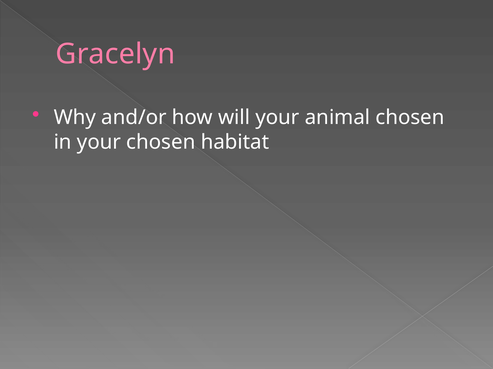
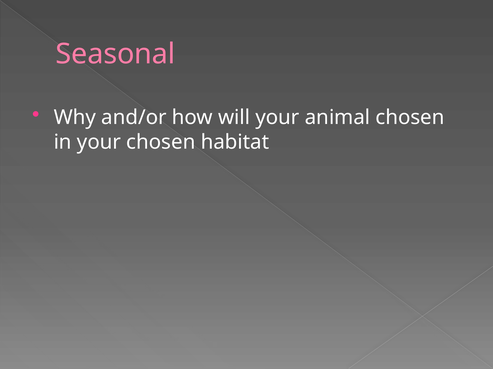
Gracelyn: Gracelyn -> Seasonal
